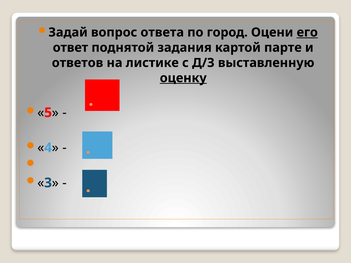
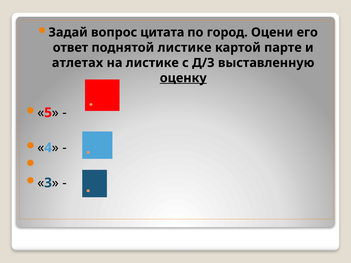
ответа: ответа -> цитата
его underline: present -> none
поднятой задания: задания -> листике
ответов: ответов -> атлетах
